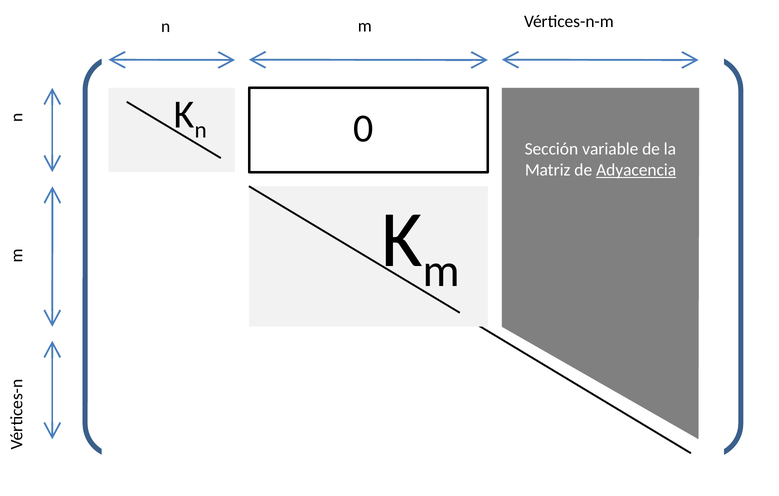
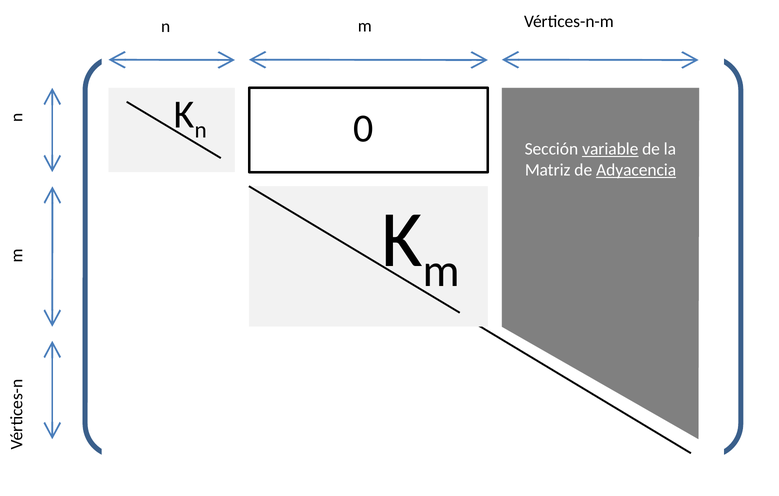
variable underline: none -> present
